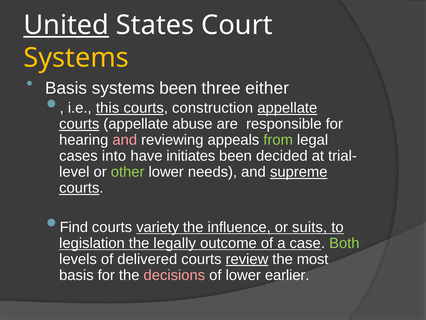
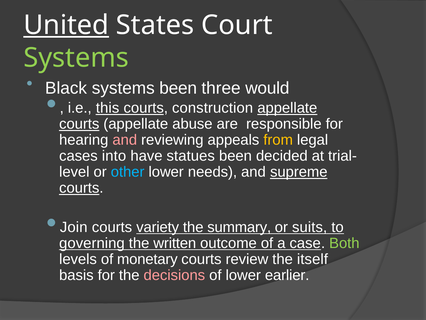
Systems at (76, 58) colour: yellow -> light green
Basis at (66, 88): Basis -> Black
either: either -> would
from colour: light green -> yellow
initiates: initiates -> statues
other colour: light green -> light blue
Find: Find -> Join
influence: influence -> summary
legislation: legislation -> governing
legally: legally -> written
delivered: delivered -> monetary
review underline: present -> none
most: most -> itself
